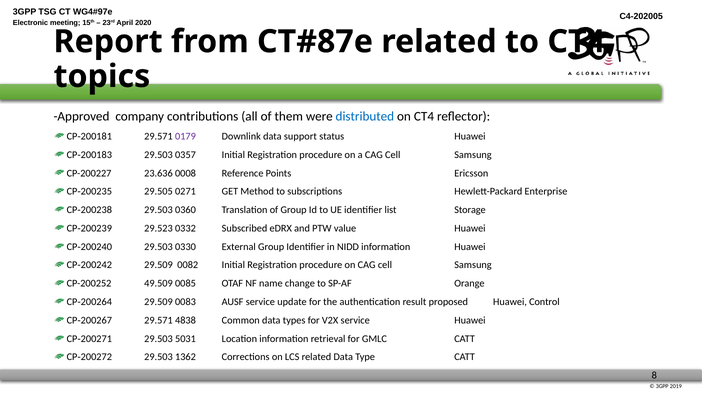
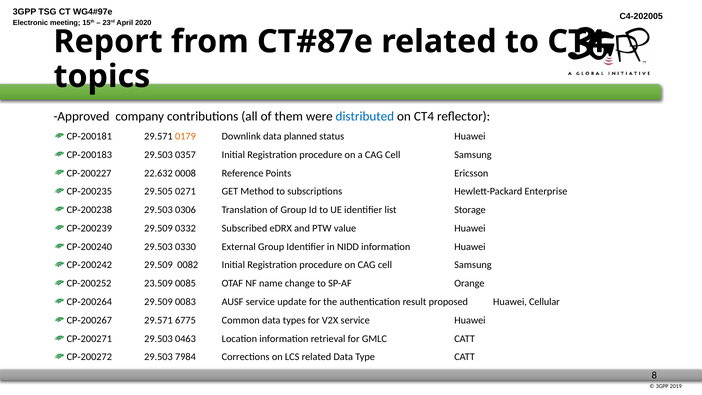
0179 colour: purple -> orange
support: support -> planned
23.636: 23.636 -> 22.632
0360: 0360 -> 0306
29.523 at (158, 228): 29.523 -> 29.509
49.509: 49.509 -> 23.509
Control: Control -> Cellular
4838: 4838 -> 6775
5031: 5031 -> 0463
1362: 1362 -> 7984
